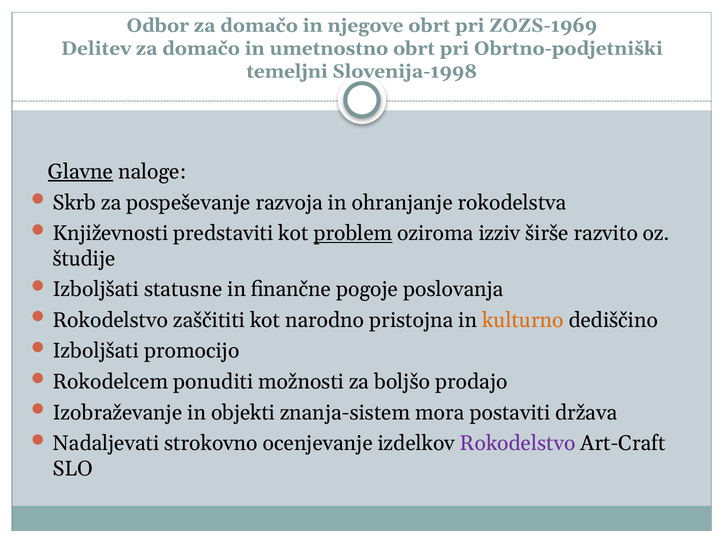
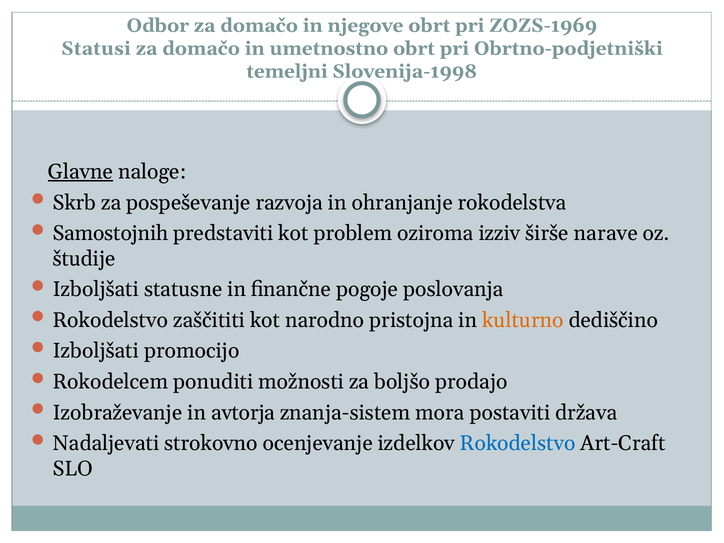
Delitev: Delitev -> Statusi
Književnosti: Književnosti -> Samostojnih
problem underline: present -> none
razvito: razvito -> narave
objekti: objekti -> avtorja
Rokodelstvo at (518, 443) colour: purple -> blue
